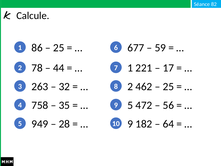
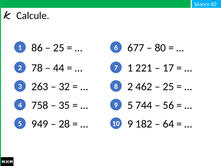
59: 59 -> 80
472: 472 -> 744
